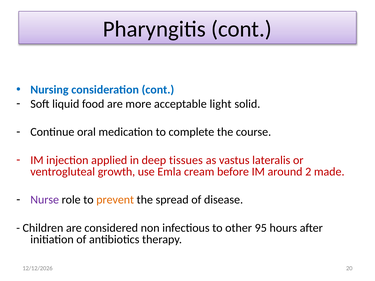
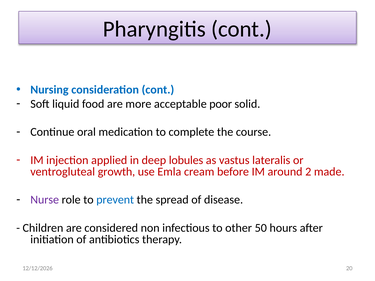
light: light -> poor
tissues: tissues -> lobules
prevent colour: orange -> blue
95: 95 -> 50
